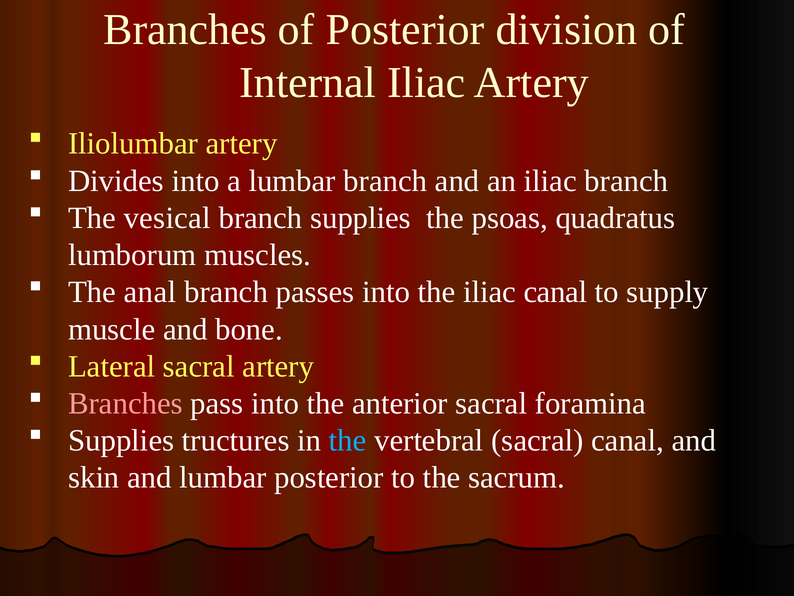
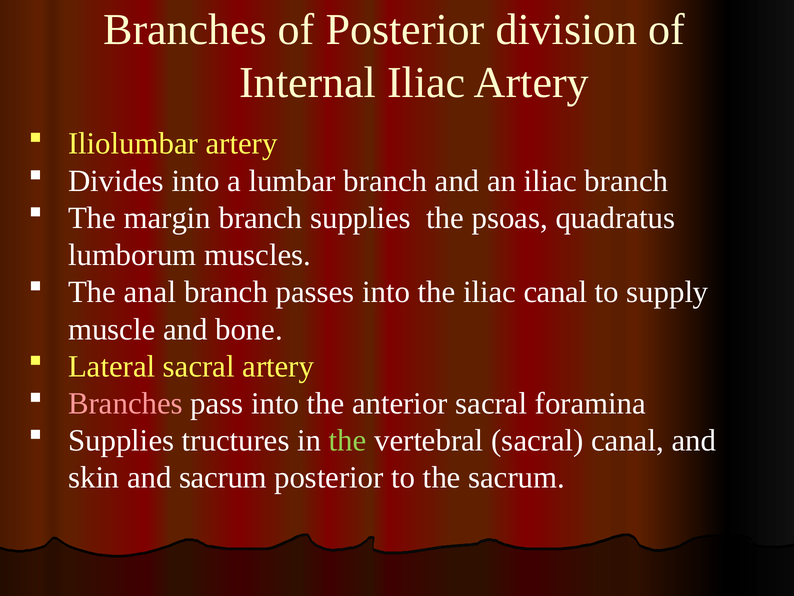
vesical: vesical -> margin
the at (348, 440) colour: light blue -> light green
and lumbar: lumbar -> sacrum
